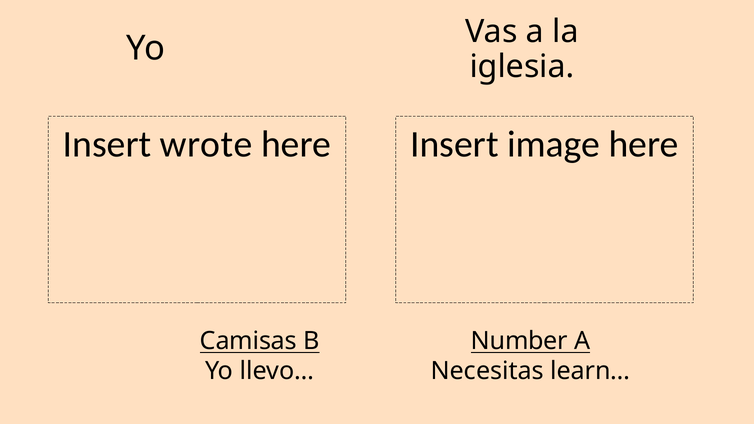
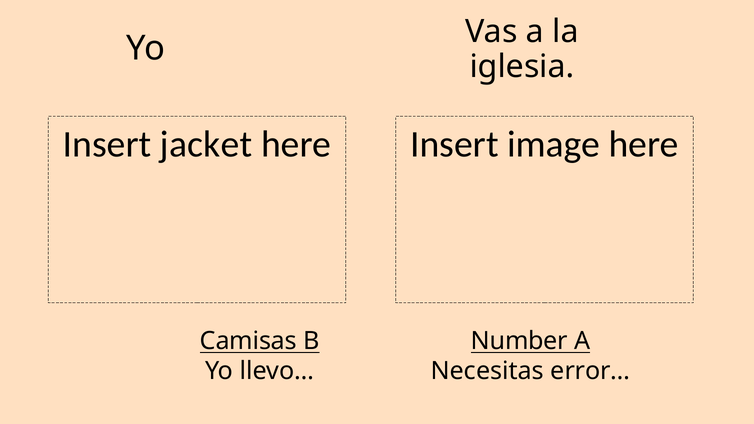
wrote: wrote -> jacket
learn…: learn… -> error…
